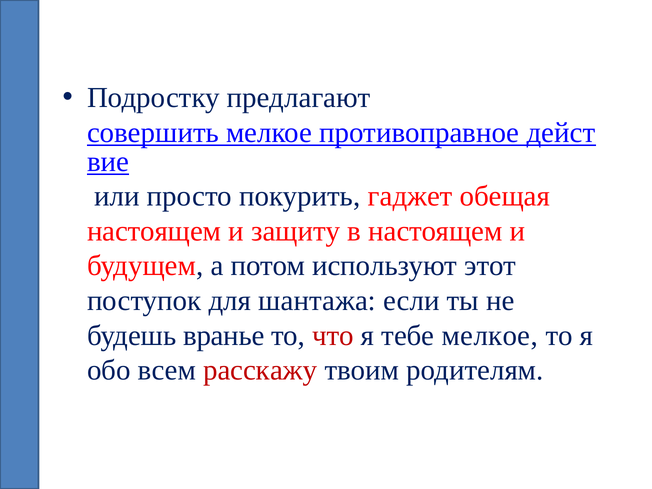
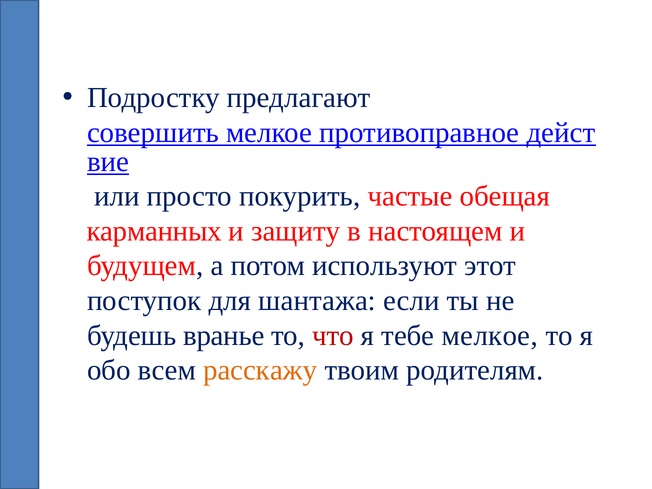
гаджет: гаджет -> частые
настоящем at (154, 231): настоящем -> карманных
расскажу colour: red -> orange
